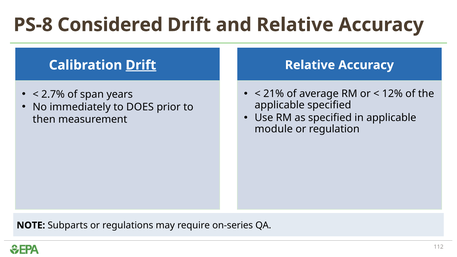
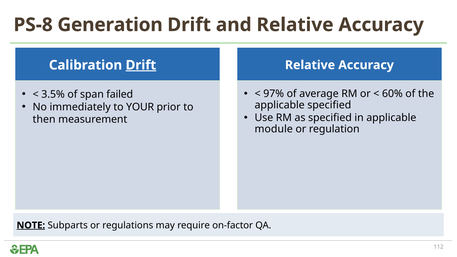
Considered: Considered -> Generation
21%: 21% -> 97%
12%: 12% -> 60%
2.7%: 2.7% -> 3.5%
years: years -> failed
DOES: DOES -> YOUR
NOTE underline: none -> present
on-series: on-series -> on-factor
